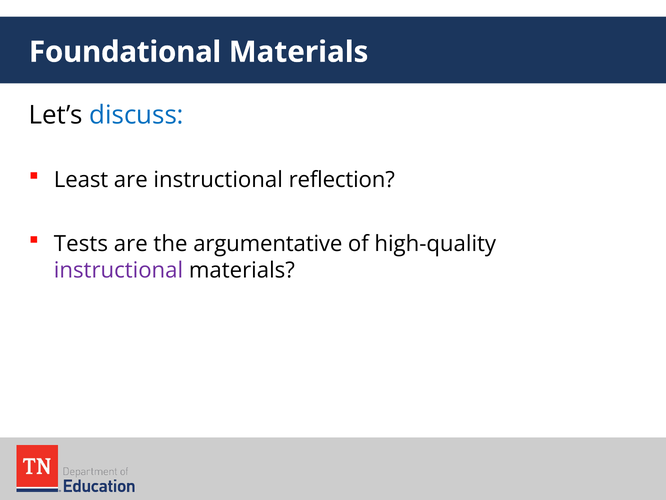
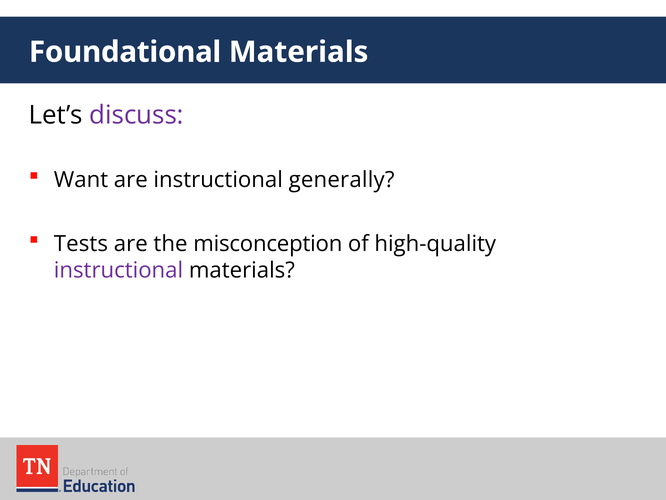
discuss colour: blue -> purple
Least: Least -> Want
reflection: reflection -> generally
argumentative: argumentative -> misconception
